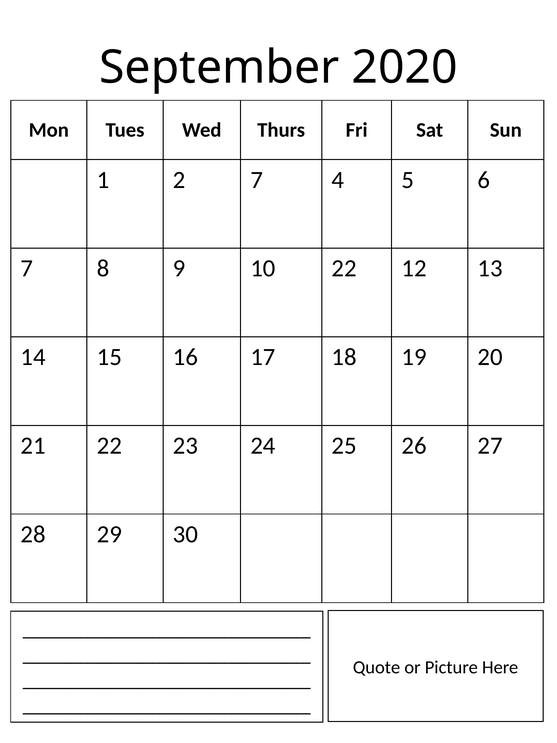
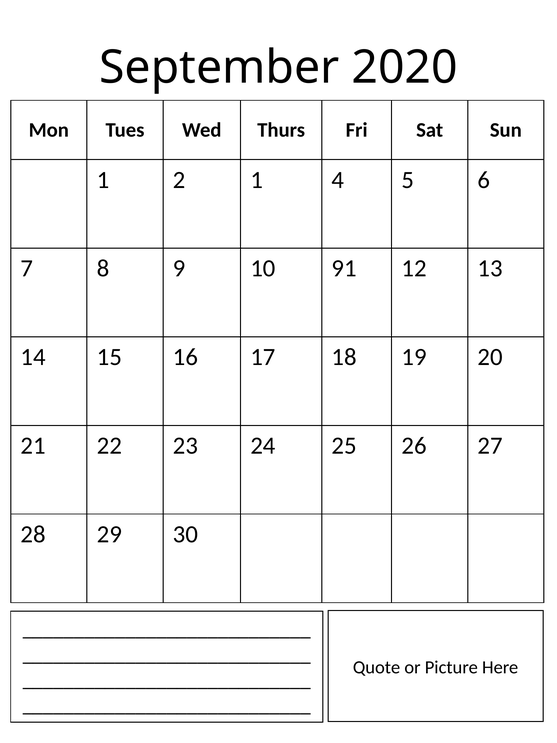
2 7: 7 -> 1
10 22: 22 -> 91
